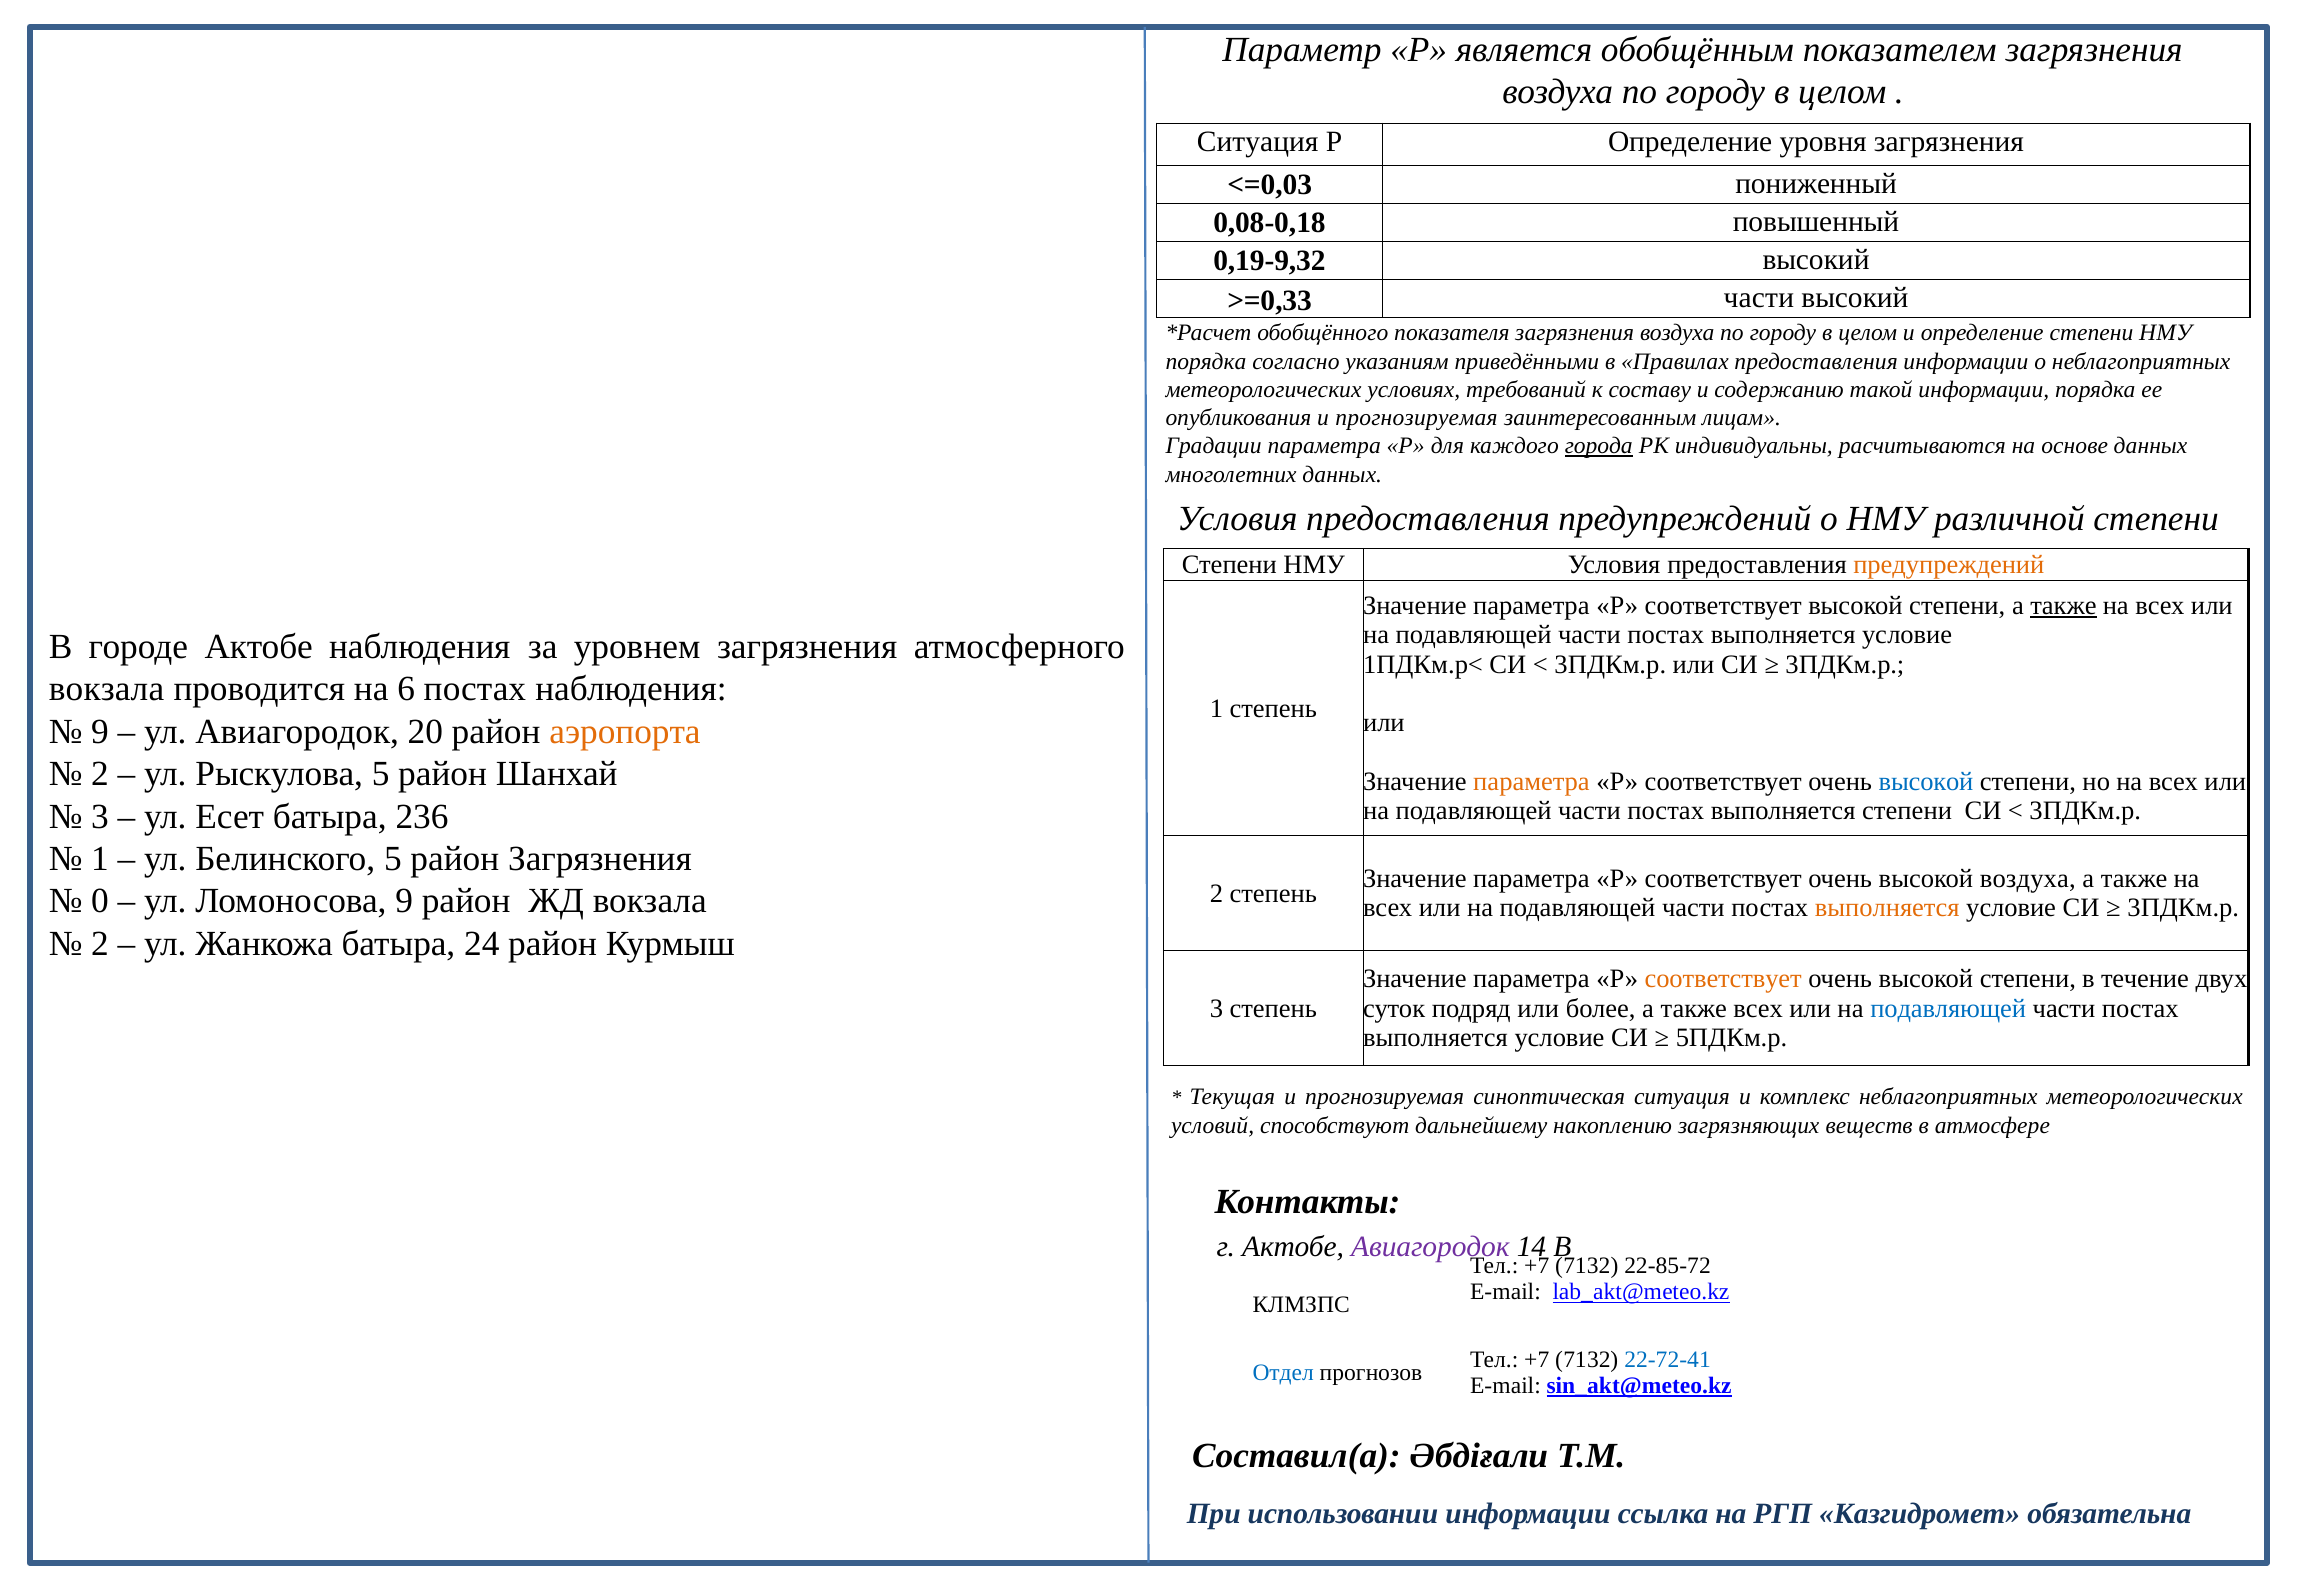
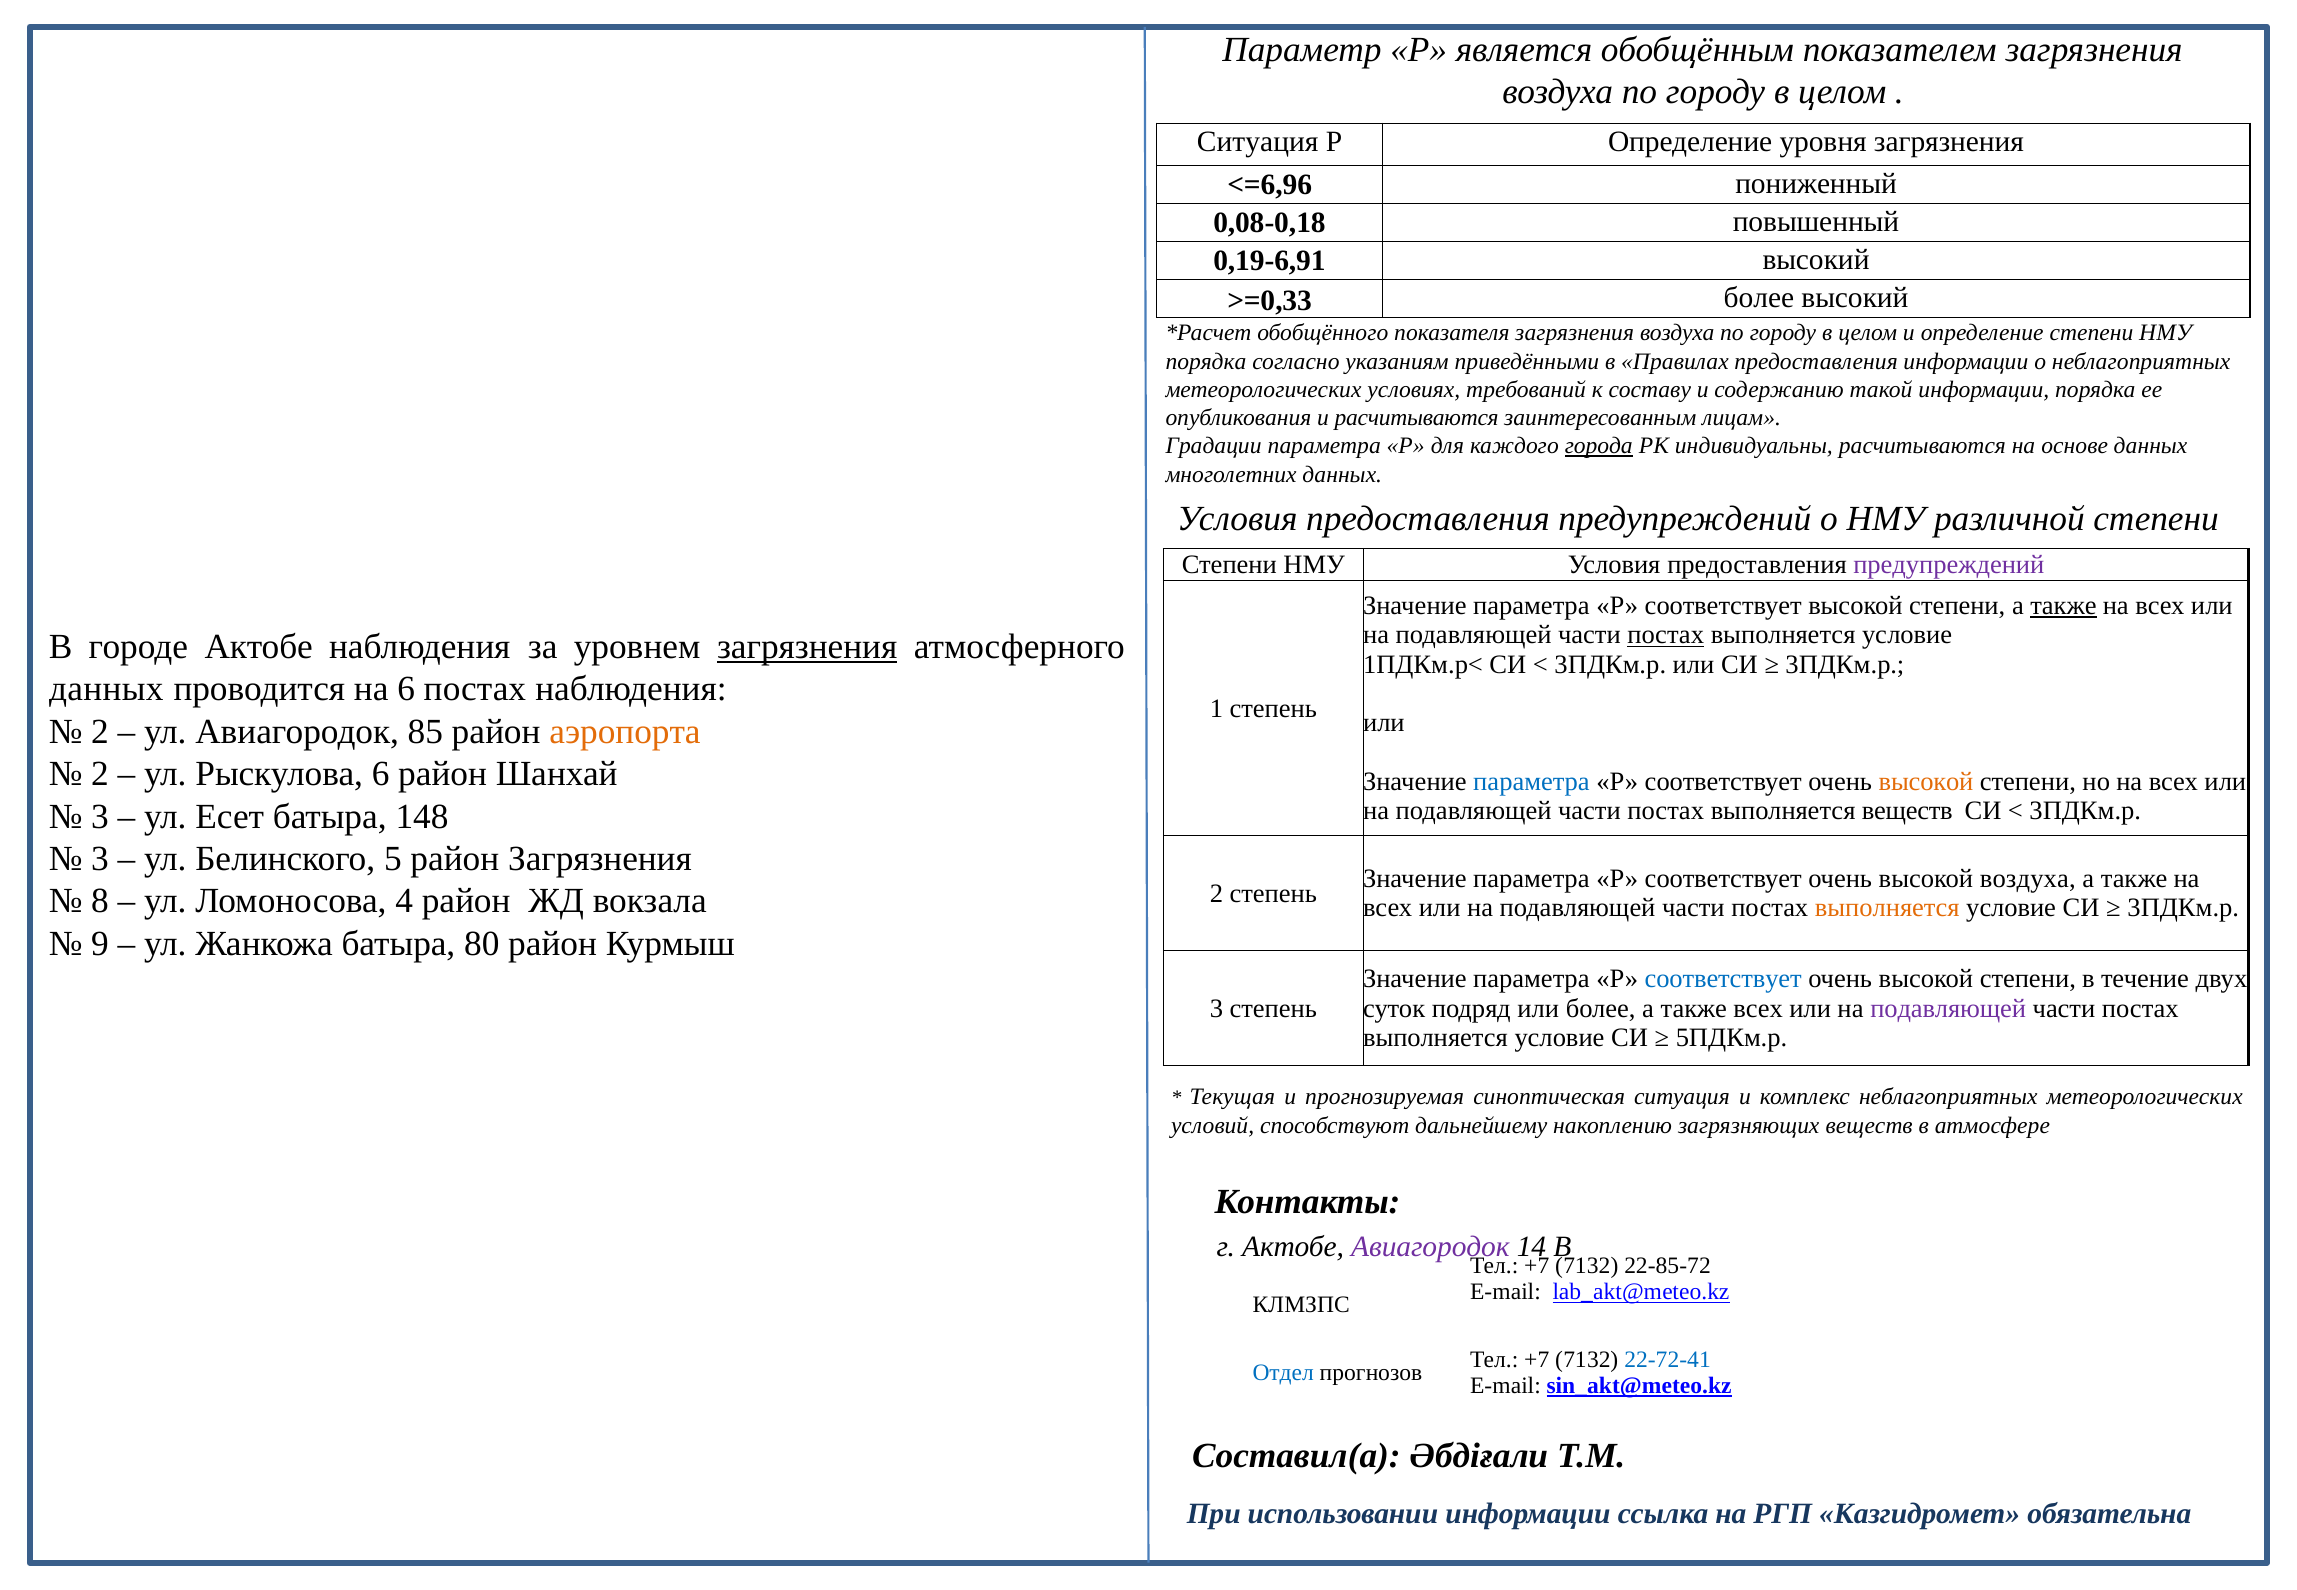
<=0,03: <=0,03 -> <=6,96
0,19-9,32: 0,19-9,32 -> 0,19-6,91
>=0,33 части: части -> более
опубликования и прогнозируемая: прогнозируемая -> расчитываются
предупреждений at (1949, 565) colour: orange -> purple
постах at (1666, 635) underline: none -> present
загрязнения at (807, 647) underline: none -> present
вокзала at (107, 689): вокзала -> данных
9 at (100, 732): 9 -> 2
20: 20 -> 85
Рыскулова 5: 5 -> 6
параметра at (1531, 782) colour: orange -> blue
высокой at (1926, 782) colour: blue -> orange
выполняется степени: степени -> веществ
236: 236 -> 148
1 at (100, 859): 1 -> 3
0: 0 -> 8
Ломоносова 9: 9 -> 4
2 at (100, 944): 2 -> 9
24: 24 -> 80
соответствует at (1723, 979) colour: orange -> blue
подавляющей at (1948, 1008) colour: blue -> purple
